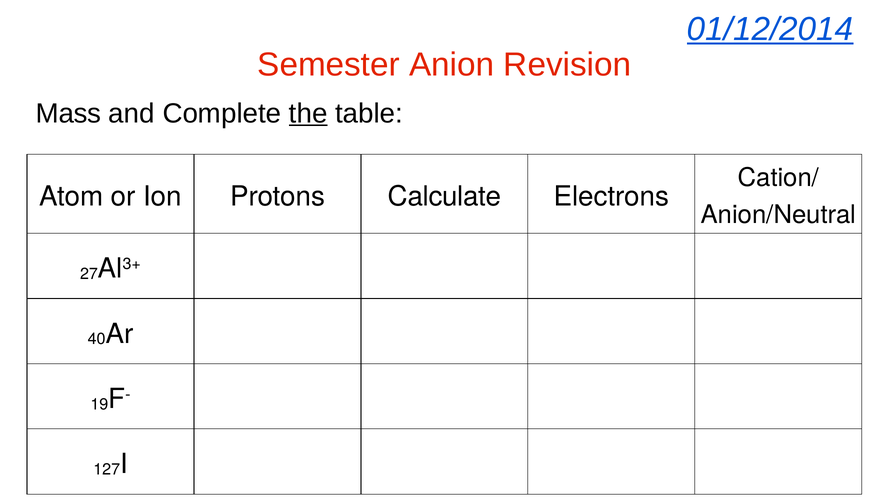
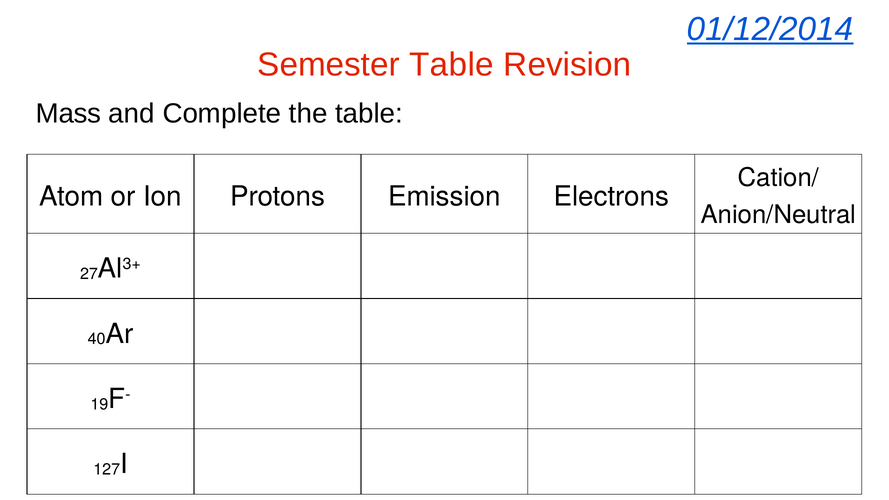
Semester Anion: Anion -> Table
the underline: present -> none
Calculate: Calculate -> Emission
